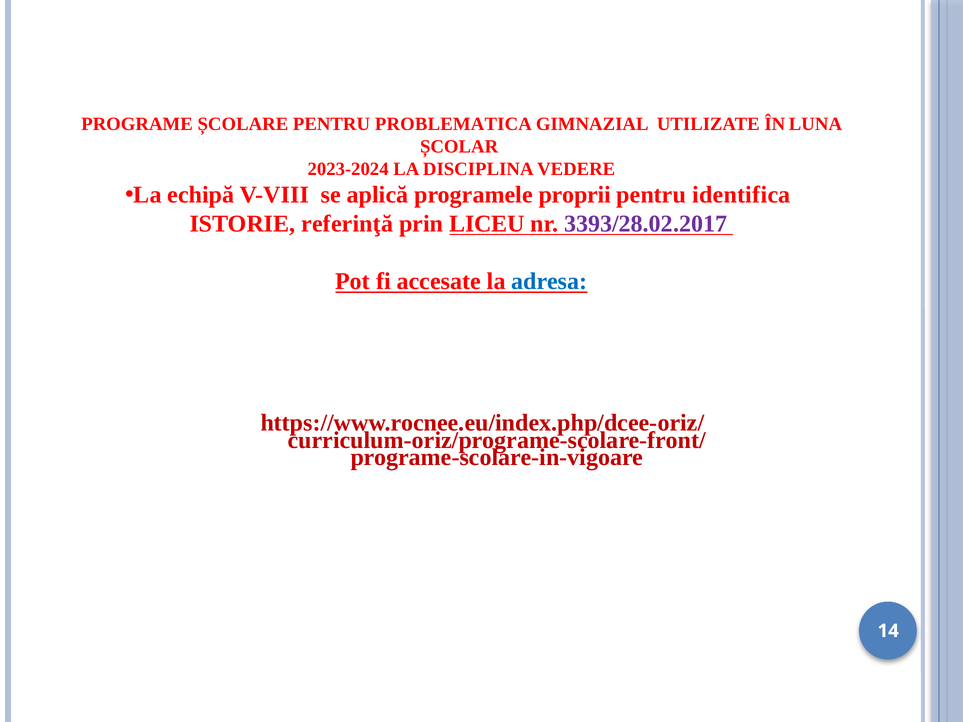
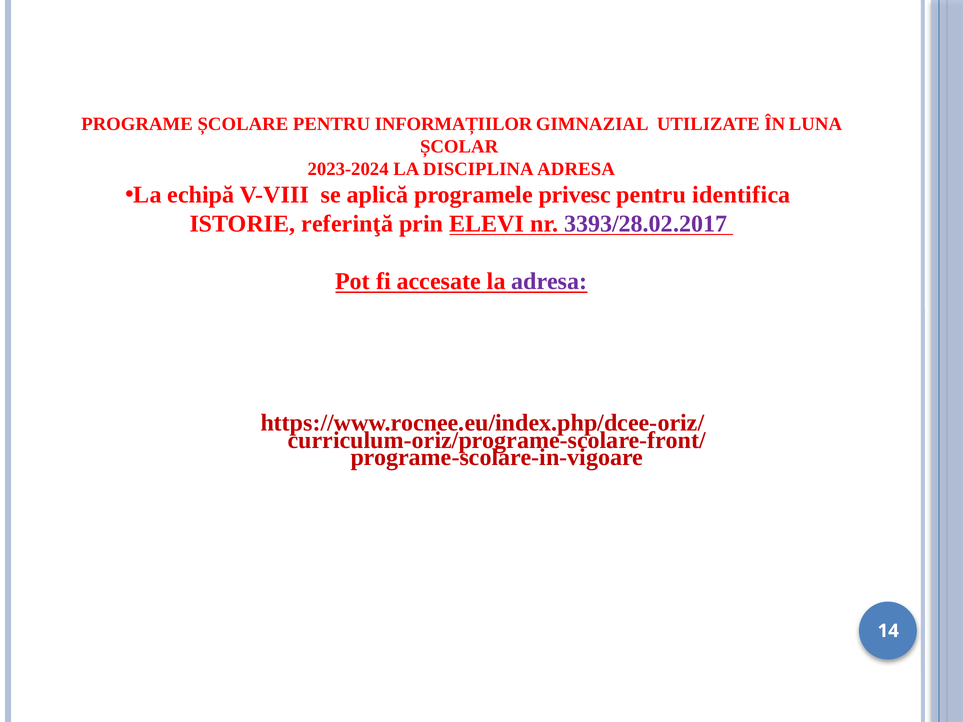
PROBLEMATICA: PROBLEMATICA -> INFORMAȚIILOR
DISCIPLINA VEDERE: VEDERE -> ADRESA
proprii: proprii -> privesc
LICEU: LICEU -> ELEVI
adresa at (549, 282) colour: blue -> purple
